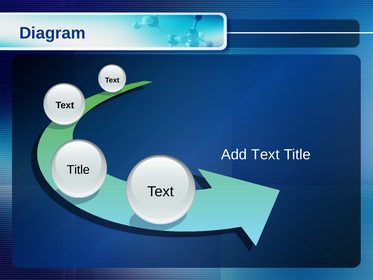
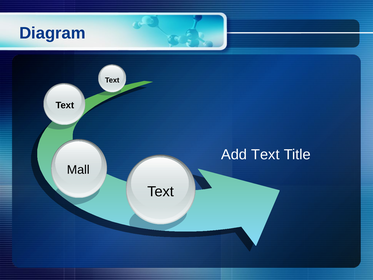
Title at (78, 170): Title -> Mall
